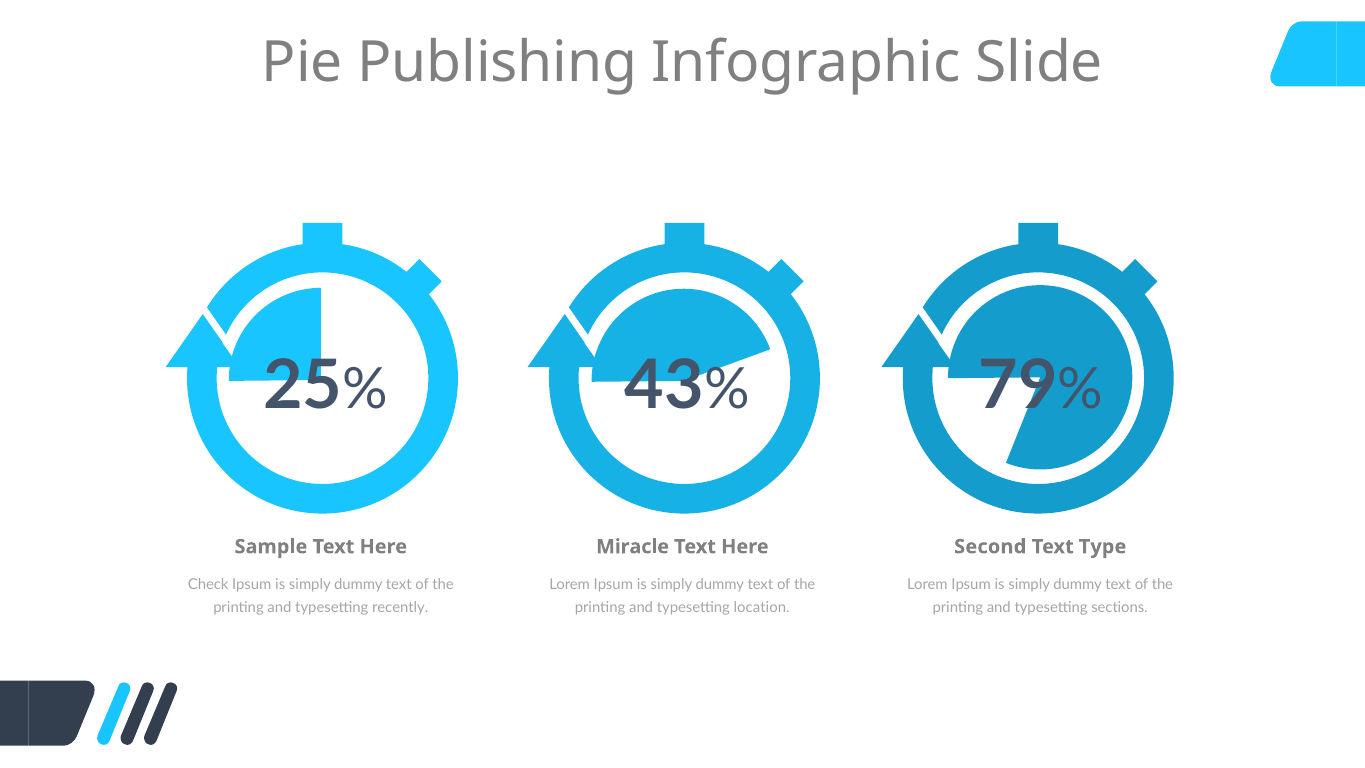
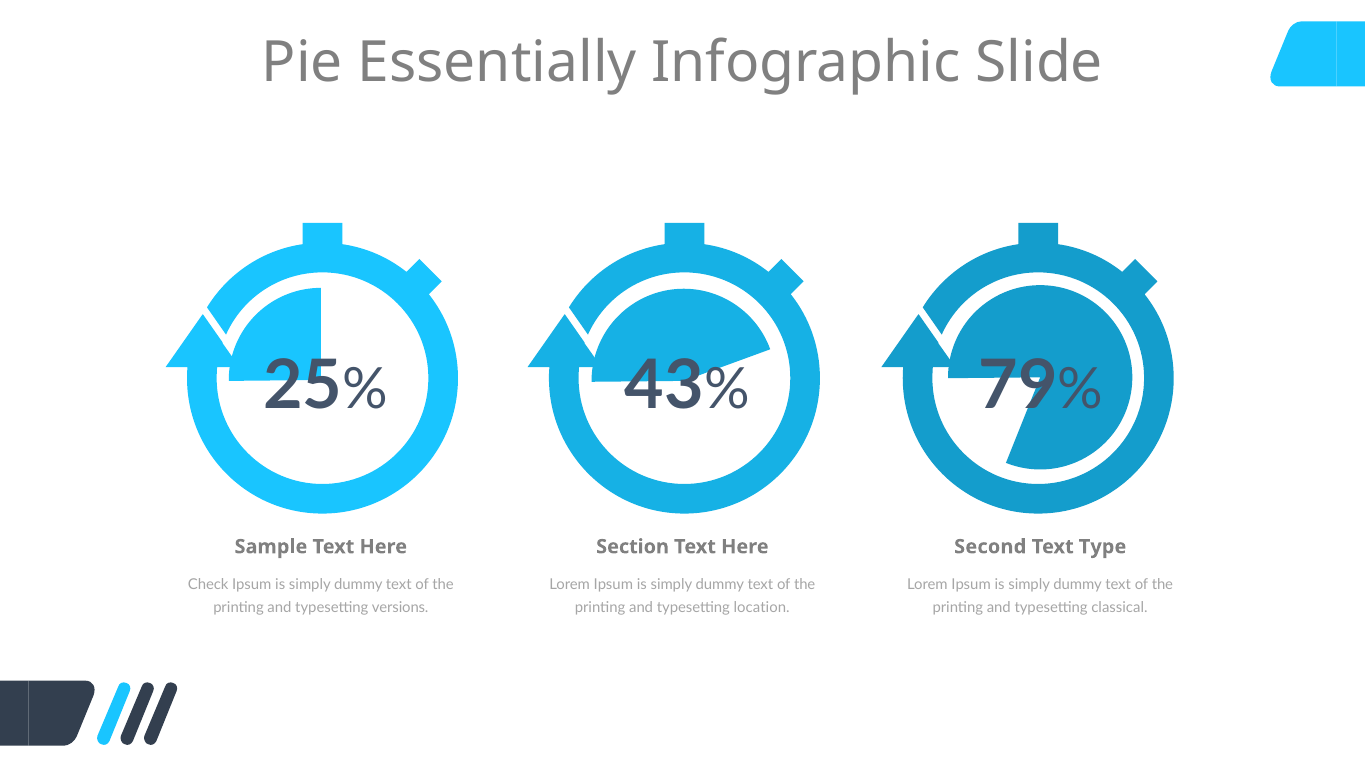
Publishing: Publishing -> Essentially
Miracle: Miracle -> Section
recently: recently -> versions
sections: sections -> classical
